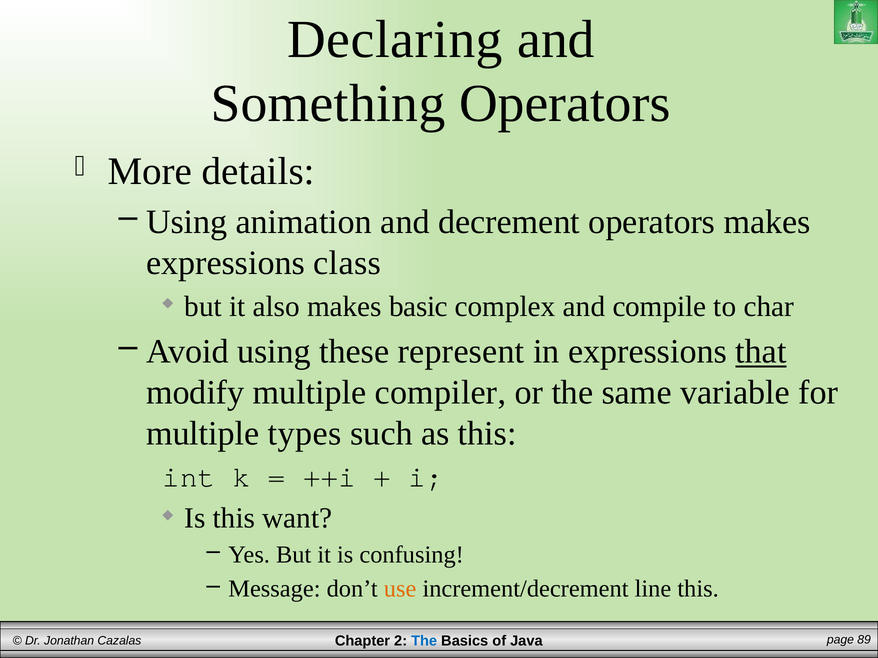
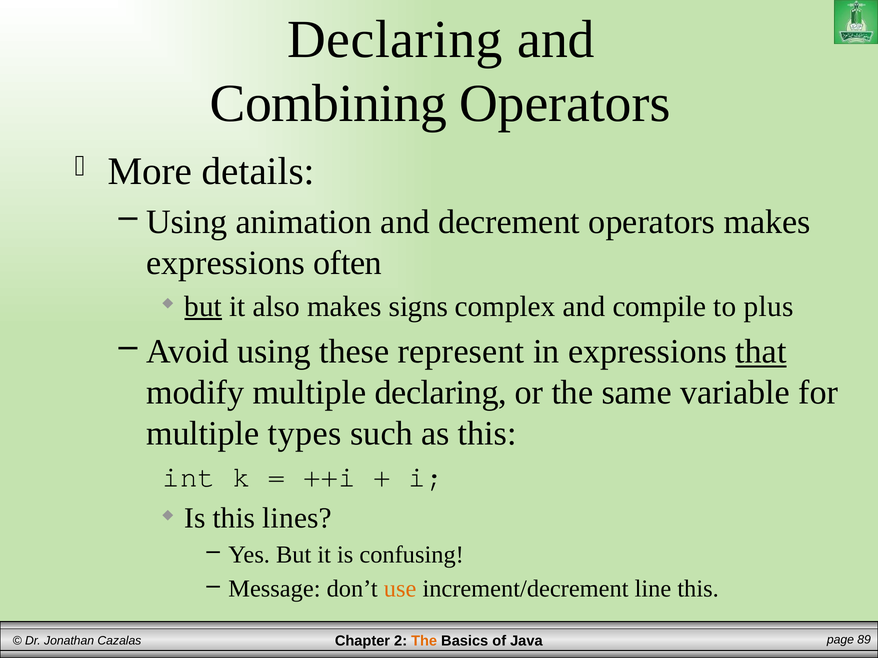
Something: Something -> Combining
class: class -> often
but at (203, 307) underline: none -> present
basic: basic -> signs
char: char -> plus
multiple compiler: compiler -> declaring
want: want -> lines
The at (424, 642) colour: blue -> orange
